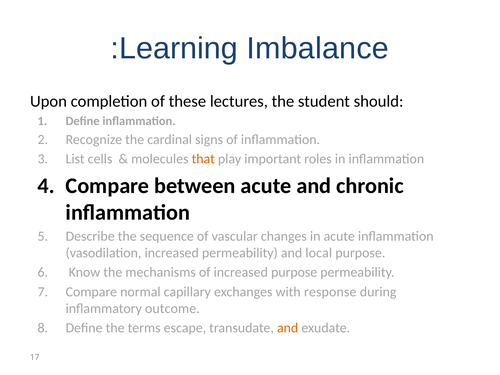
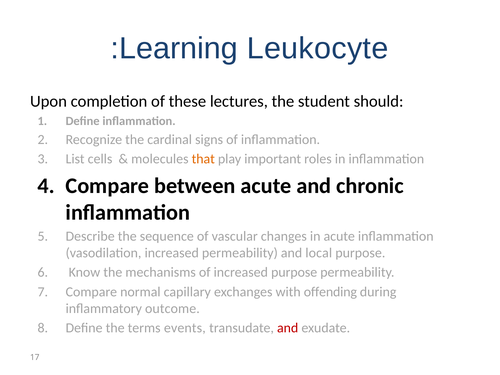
Imbalance: Imbalance -> Leukocyte
response: response -> offending
escape: escape -> events
and at (288, 328) colour: orange -> red
